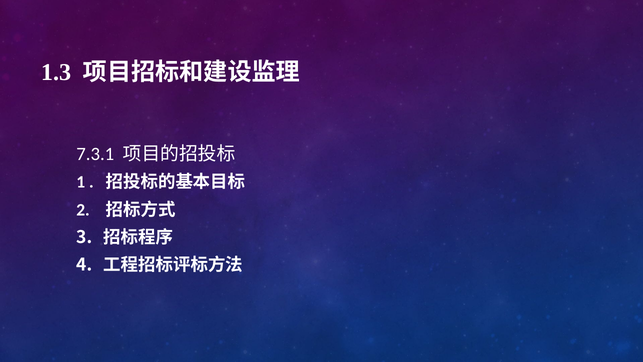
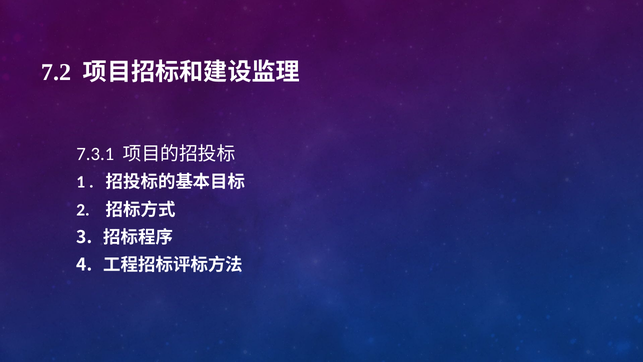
1.3: 1.3 -> 7.2
